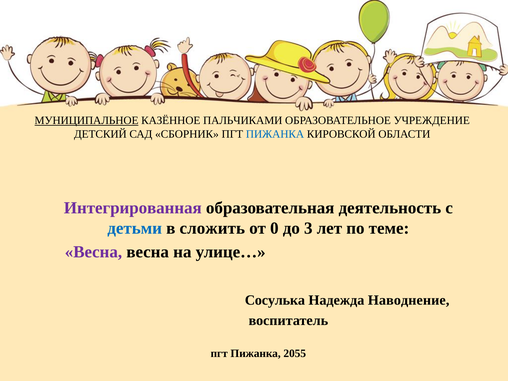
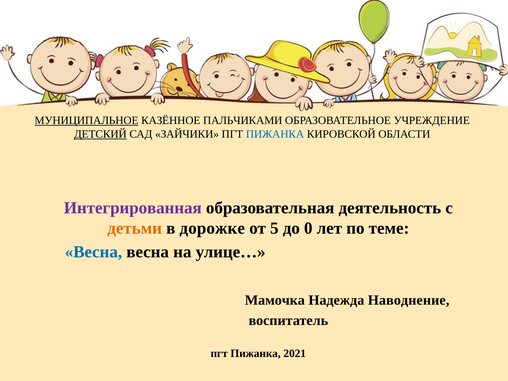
ДЕТСКИЙ underline: none -> present
СБОРНИК: СБОРНИК -> ЗАЙЧИКИ
детьми colour: blue -> orange
сложить: сложить -> дорожке
0: 0 -> 5
3: 3 -> 0
Весна at (93, 252) colour: purple -> blue
Сосулька: Сосулька -> Мамочка
2055: 2055 -> 2021
